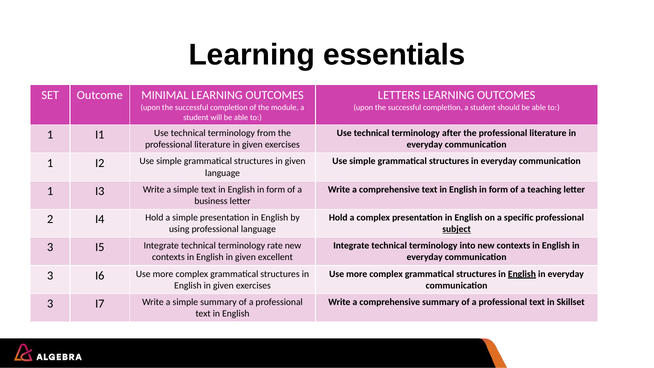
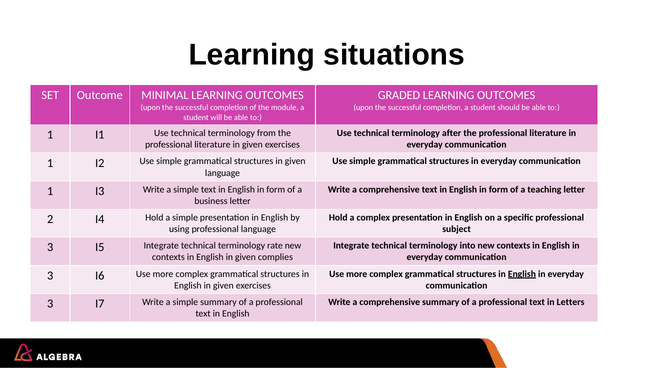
essentials: essentials -> situations
LETTERS: LETTERS -> GRADED
subject underline: present -> none
excellent: excellent -> complies
Skillset: Skillset -> Letters
